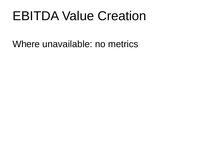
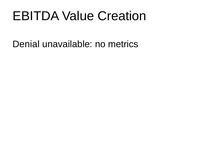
Where: Where -> Denial
